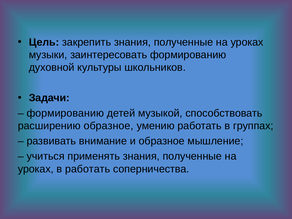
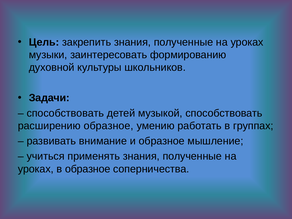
формированию at (65, 113): формированию -> способствовать
в работать: работать -> образное
